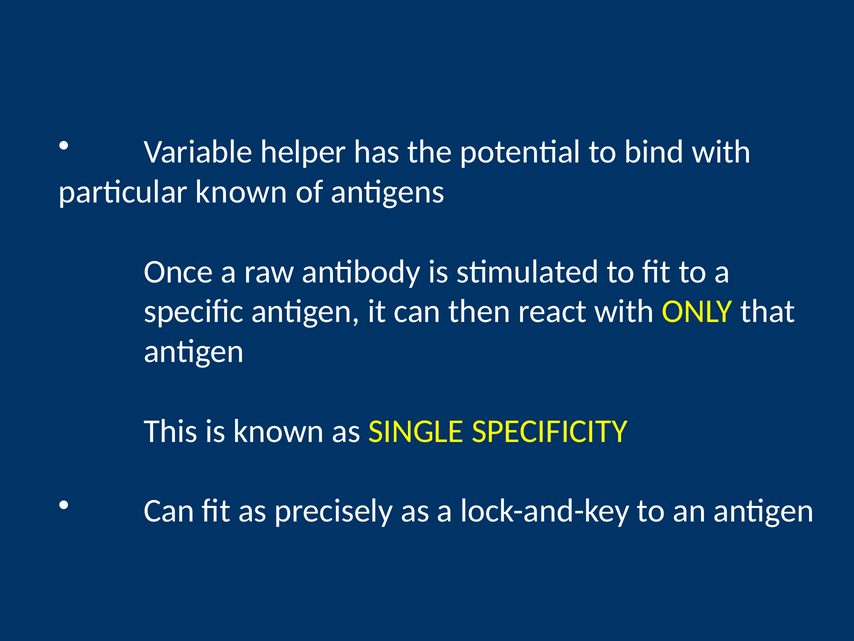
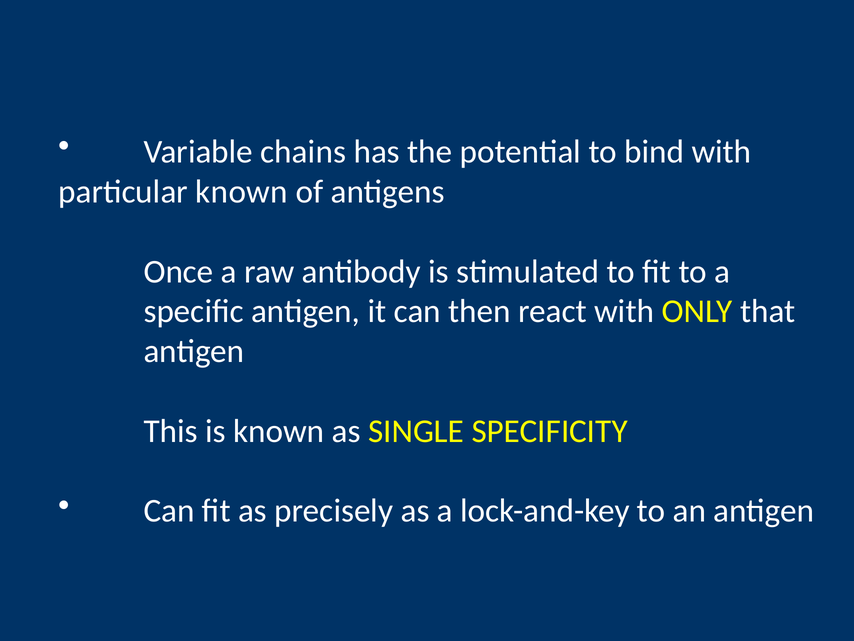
helper: helper -> chains
